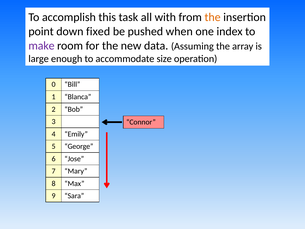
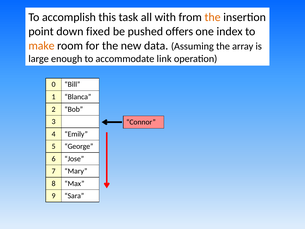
when: when -> offers
make colour: purple -> orange
size: size -> link
